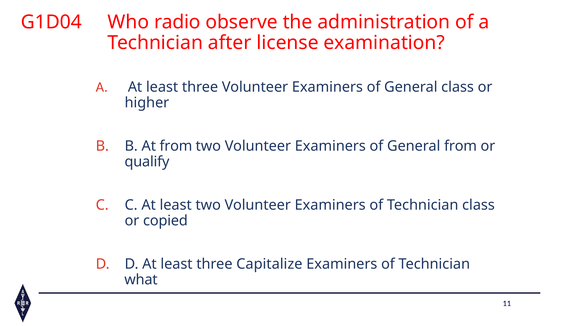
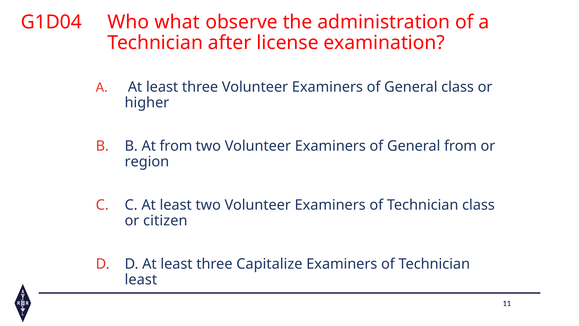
radio: radio -> what
qualify: qualify -> region
copied: copied -> citizen
what at (141, 279): what -> least
